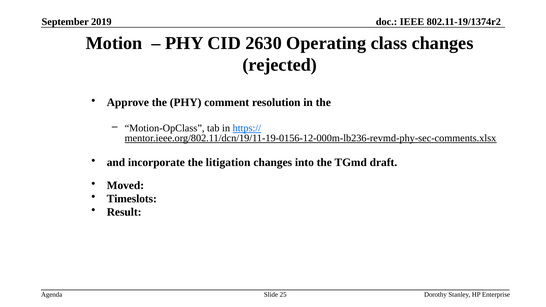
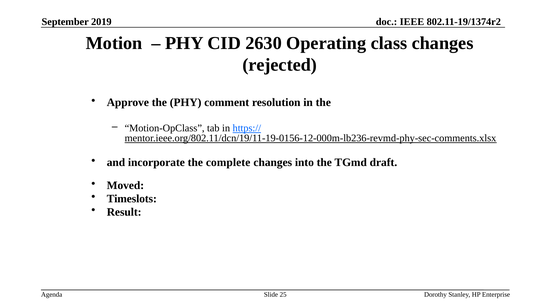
litigation: litigation -> complete
